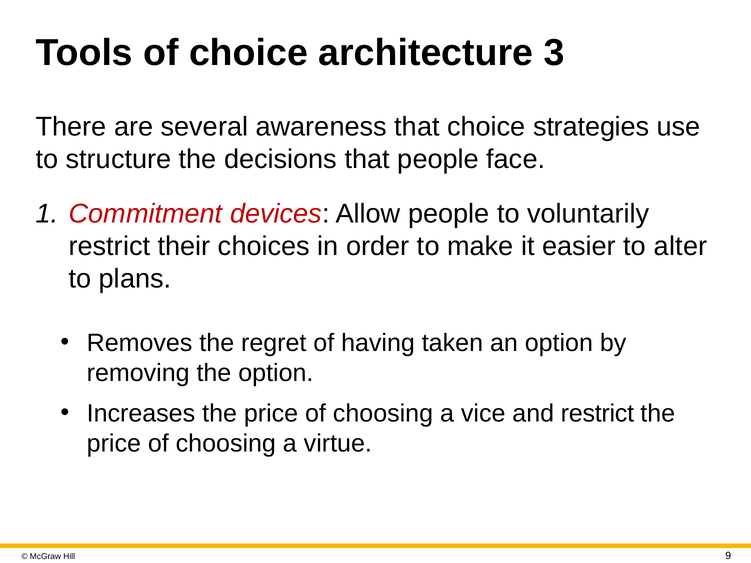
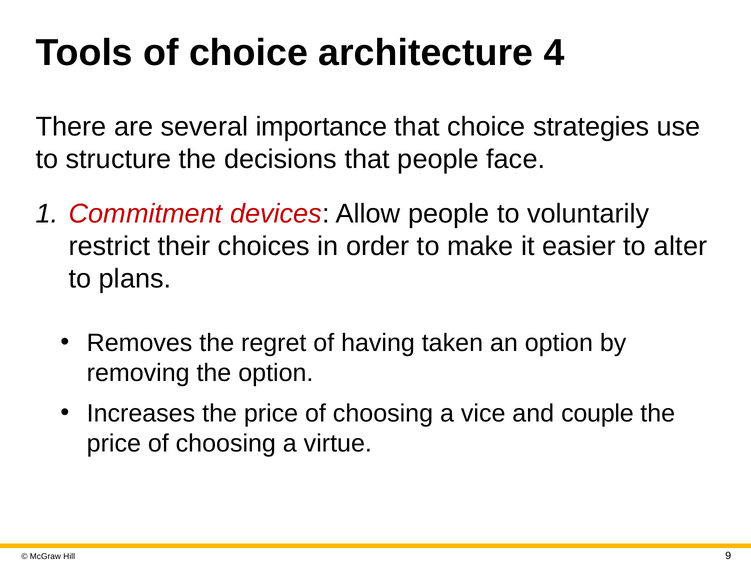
3: 3 -> 4
awareness: awareness -> importance
and restrict: restrict -> couple
